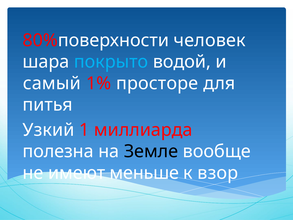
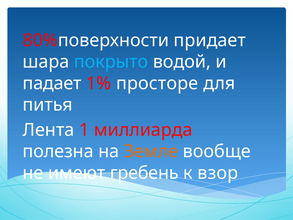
человек: человек -> придает
самый: самый -> падает
Узкий: Узкий -> Лента
Земле colour: black -> orange
меньше: меньше -> гребень
